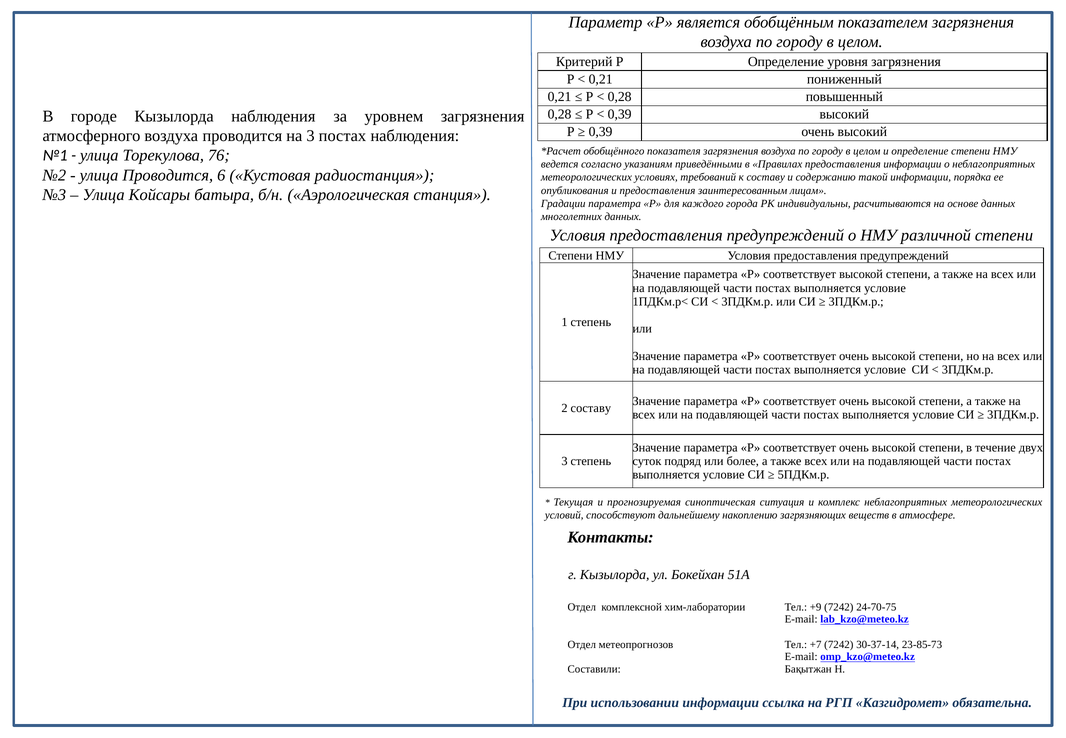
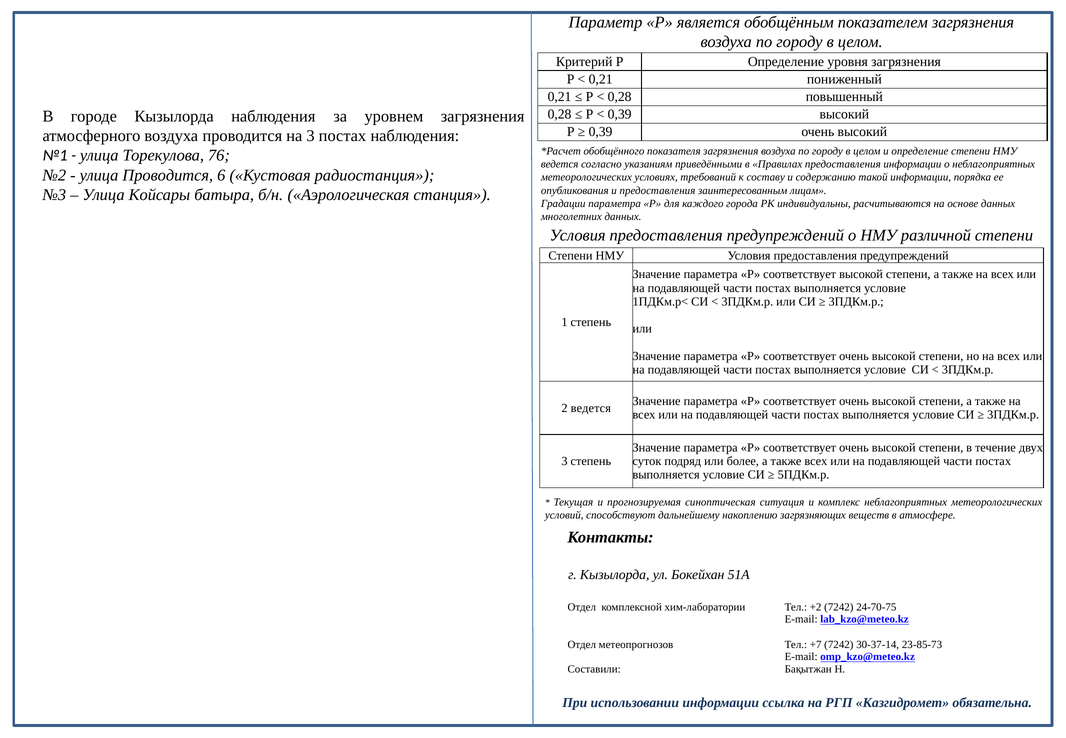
2 составу: составу -> ведется
+9: +9 -> +2
